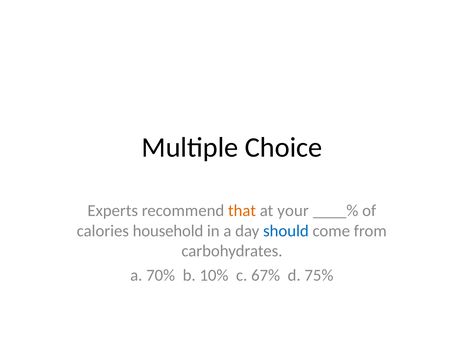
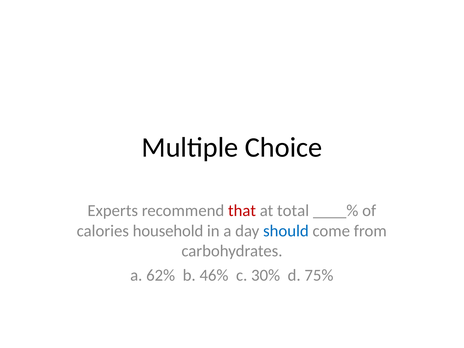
that colour: orange -> red
your: your -> total
70%: 70% -> 62%
10%: 10% -> 46%
67%: 67% -> 30%
